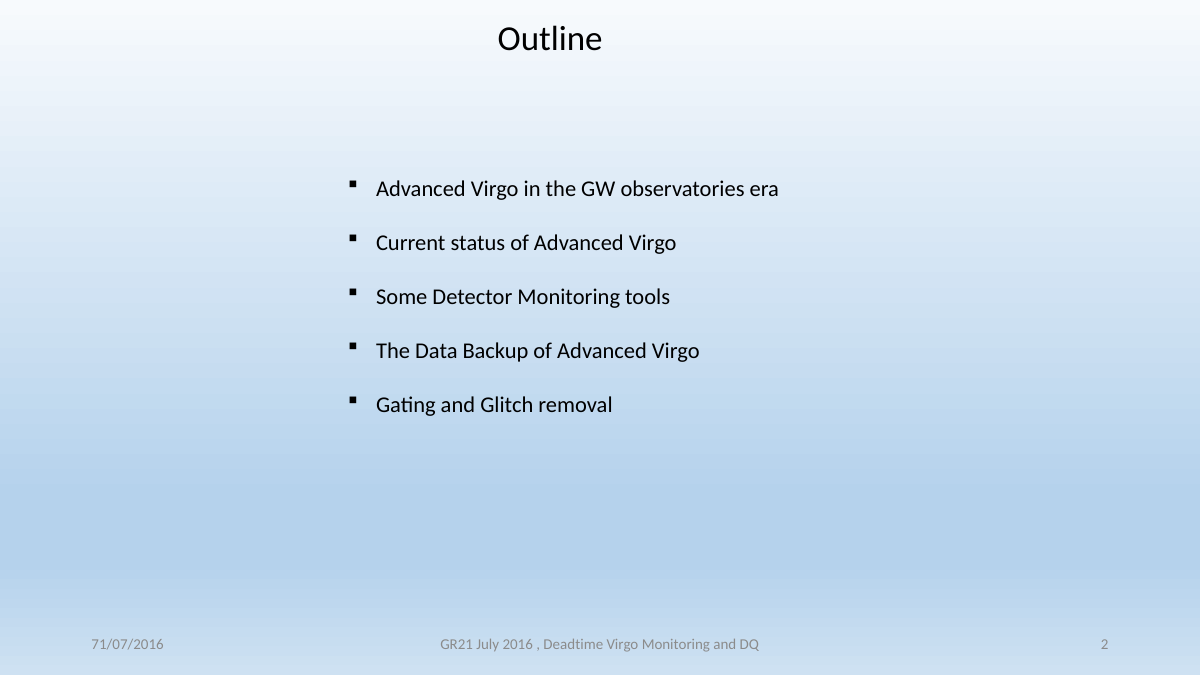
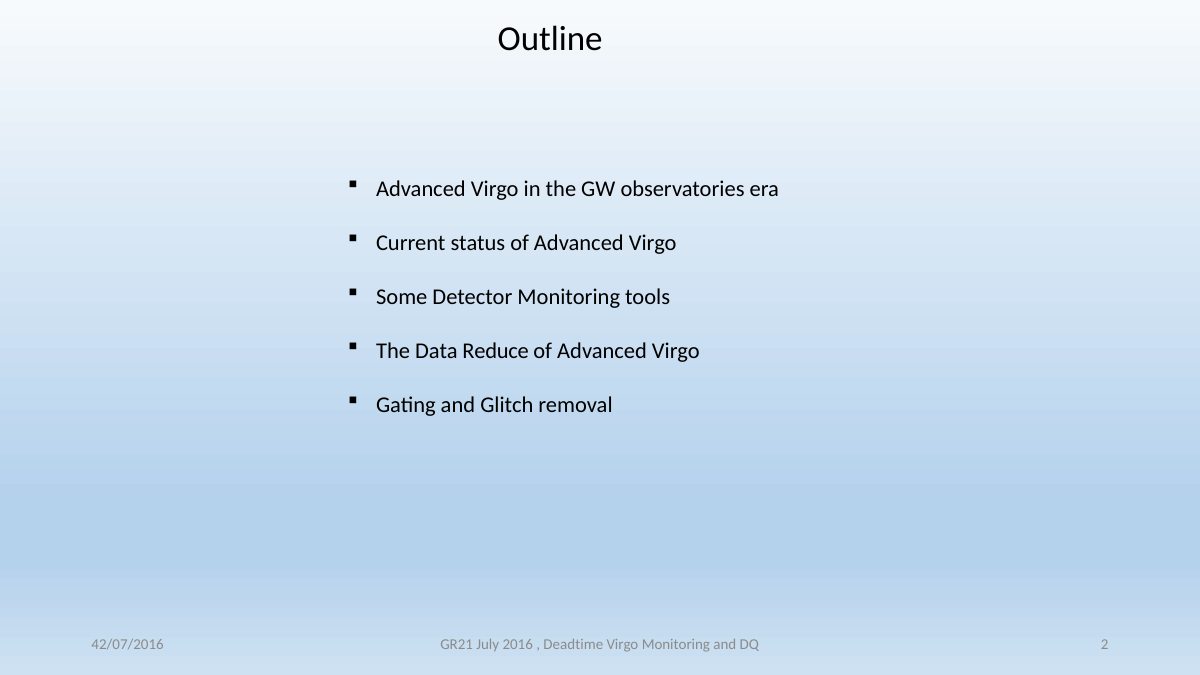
Backup: Backup -> Reduce
71/07/2016: 71/07/2016 -> 42/07/2016
